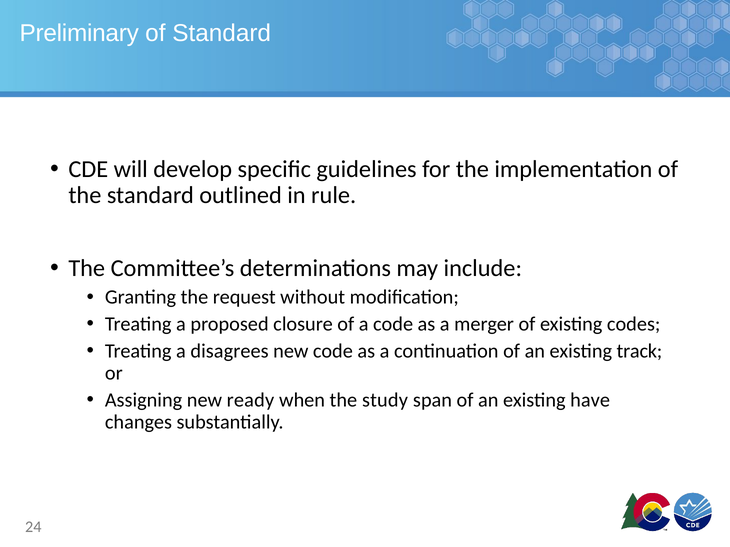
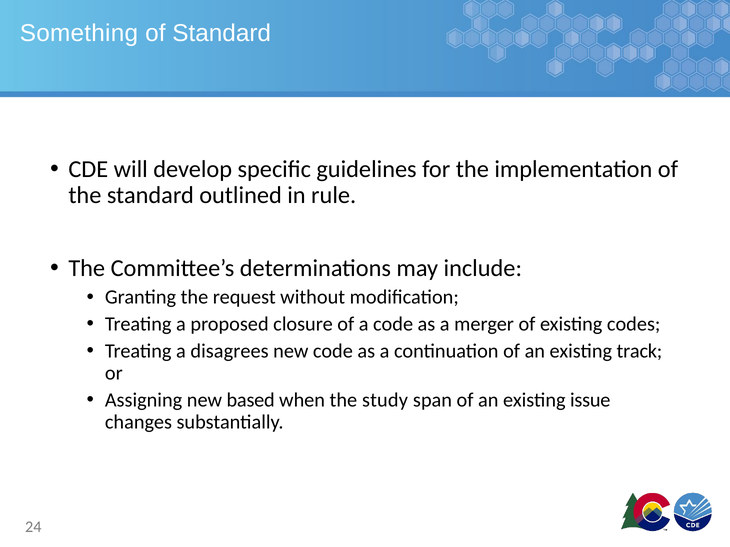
Preliminary: Preliminary -> Something
ready: ready -> based
have: have -> issue
